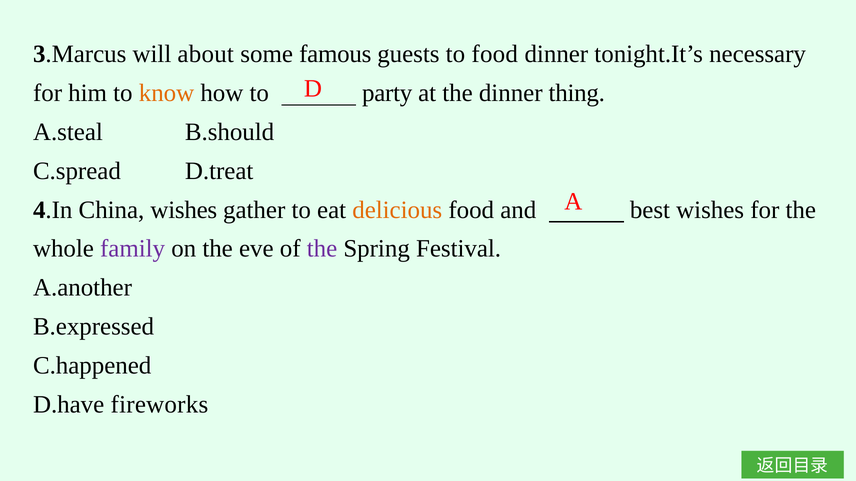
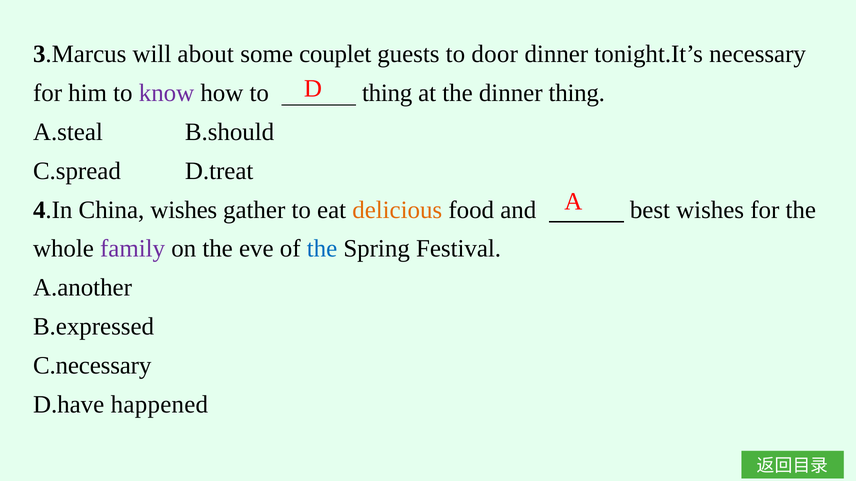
famous: famous -> couplet
to food: food -> door
know colour: orange -> purple
to party: party -> thing
the at (322, 249) colour: purple -> blue
C.happened: C.happened -> C.necessary
fireworks: fireworks -> happened
